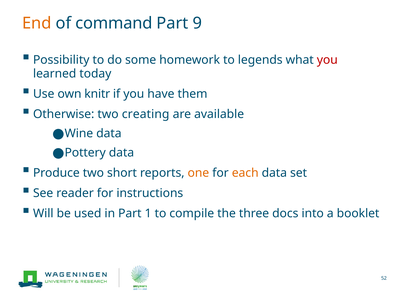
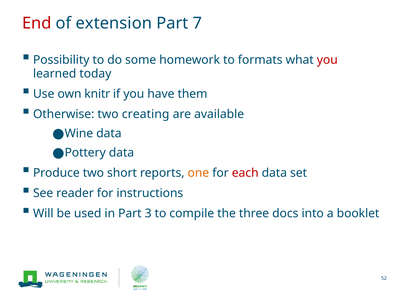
End colour: orange -> red
command: command -> extension
9: 9 -> 7
legends: legends -> formats
each colour: orange -> red
1: 1 -> 3
